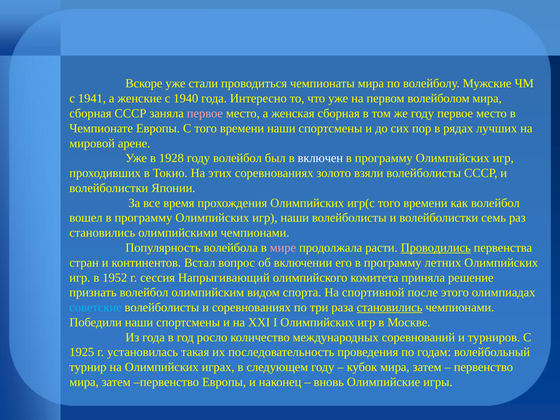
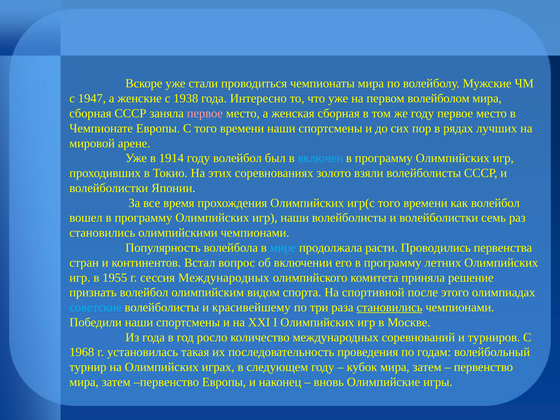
1941: 1941 -> 1947
1940: 1940 -> 1938
1928: 1928 -> 1914
включен colour: white -> light blue
мире colour: pink -> light blue
Проводились underline: present -> none
1952: 1952 -> 1955
сессия Напрыгивающий: Напрыгивающий -> Международных
и соревнованиях: соревнованиях -> красивейшему
1925: 1925 -> 1968
